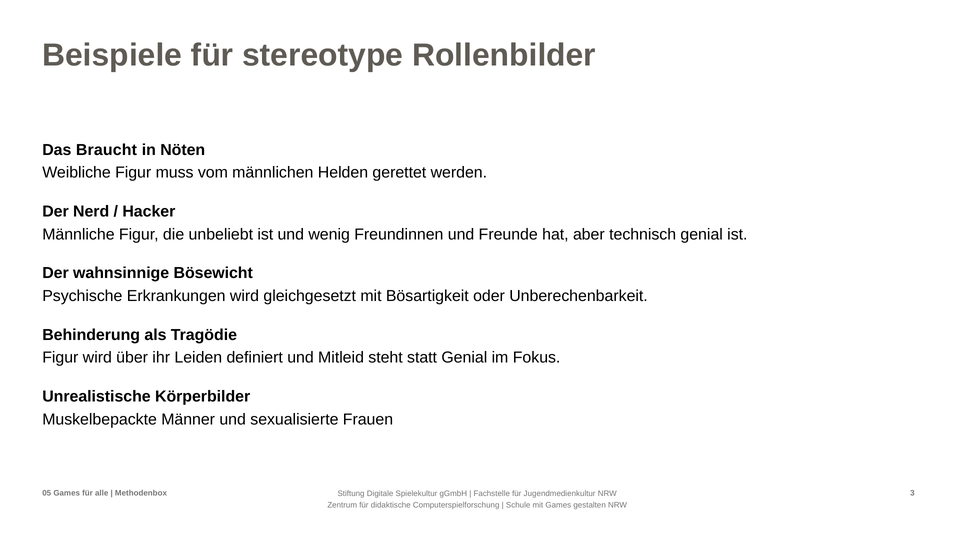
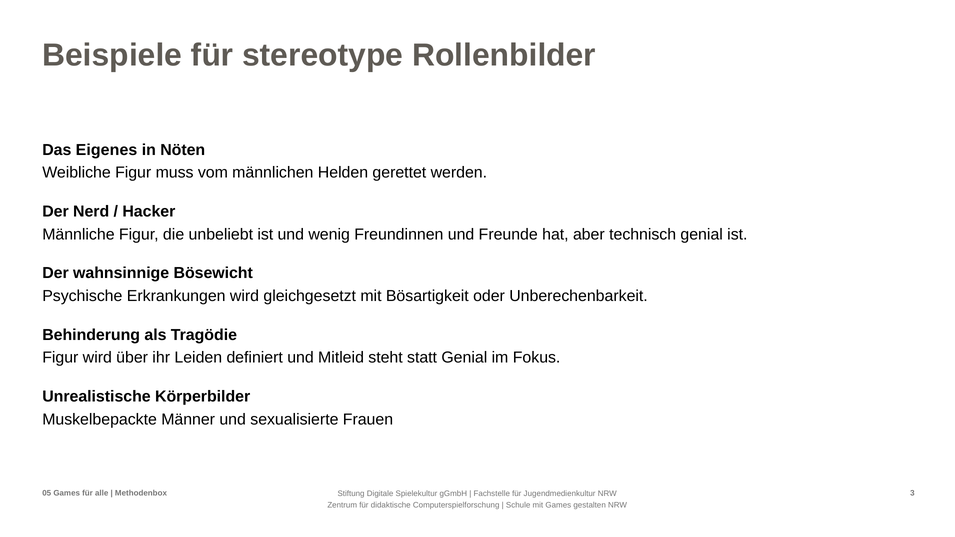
Braucht: Braucht -> Eigenes
